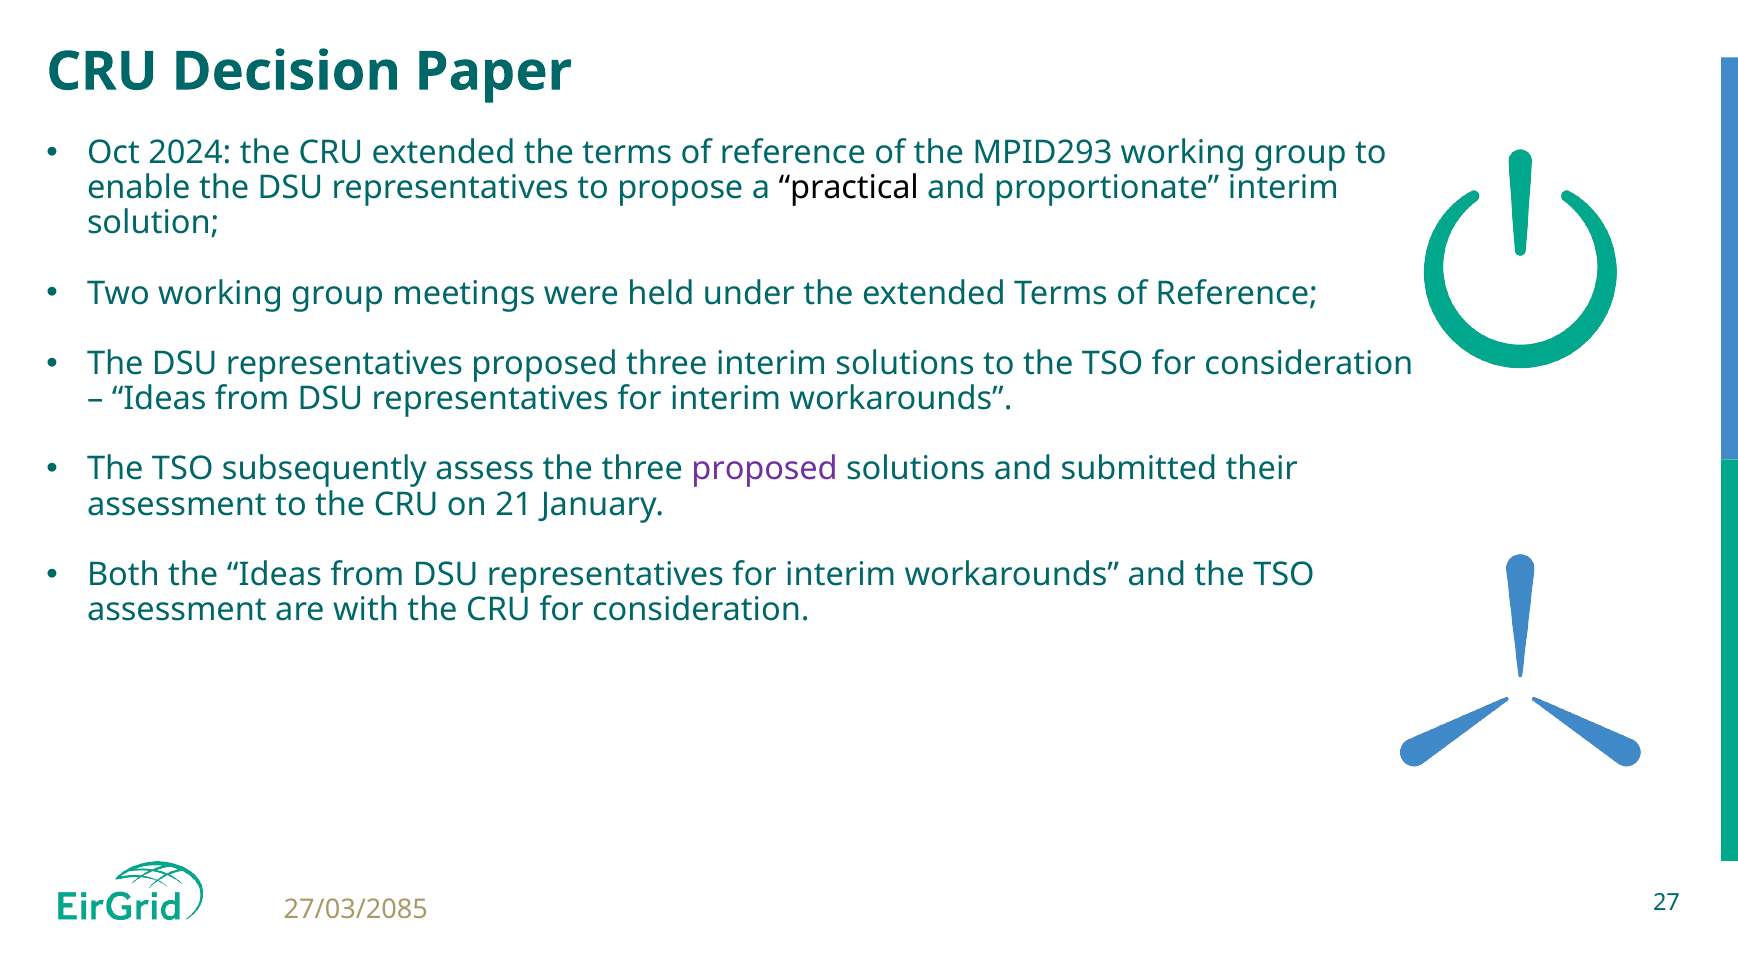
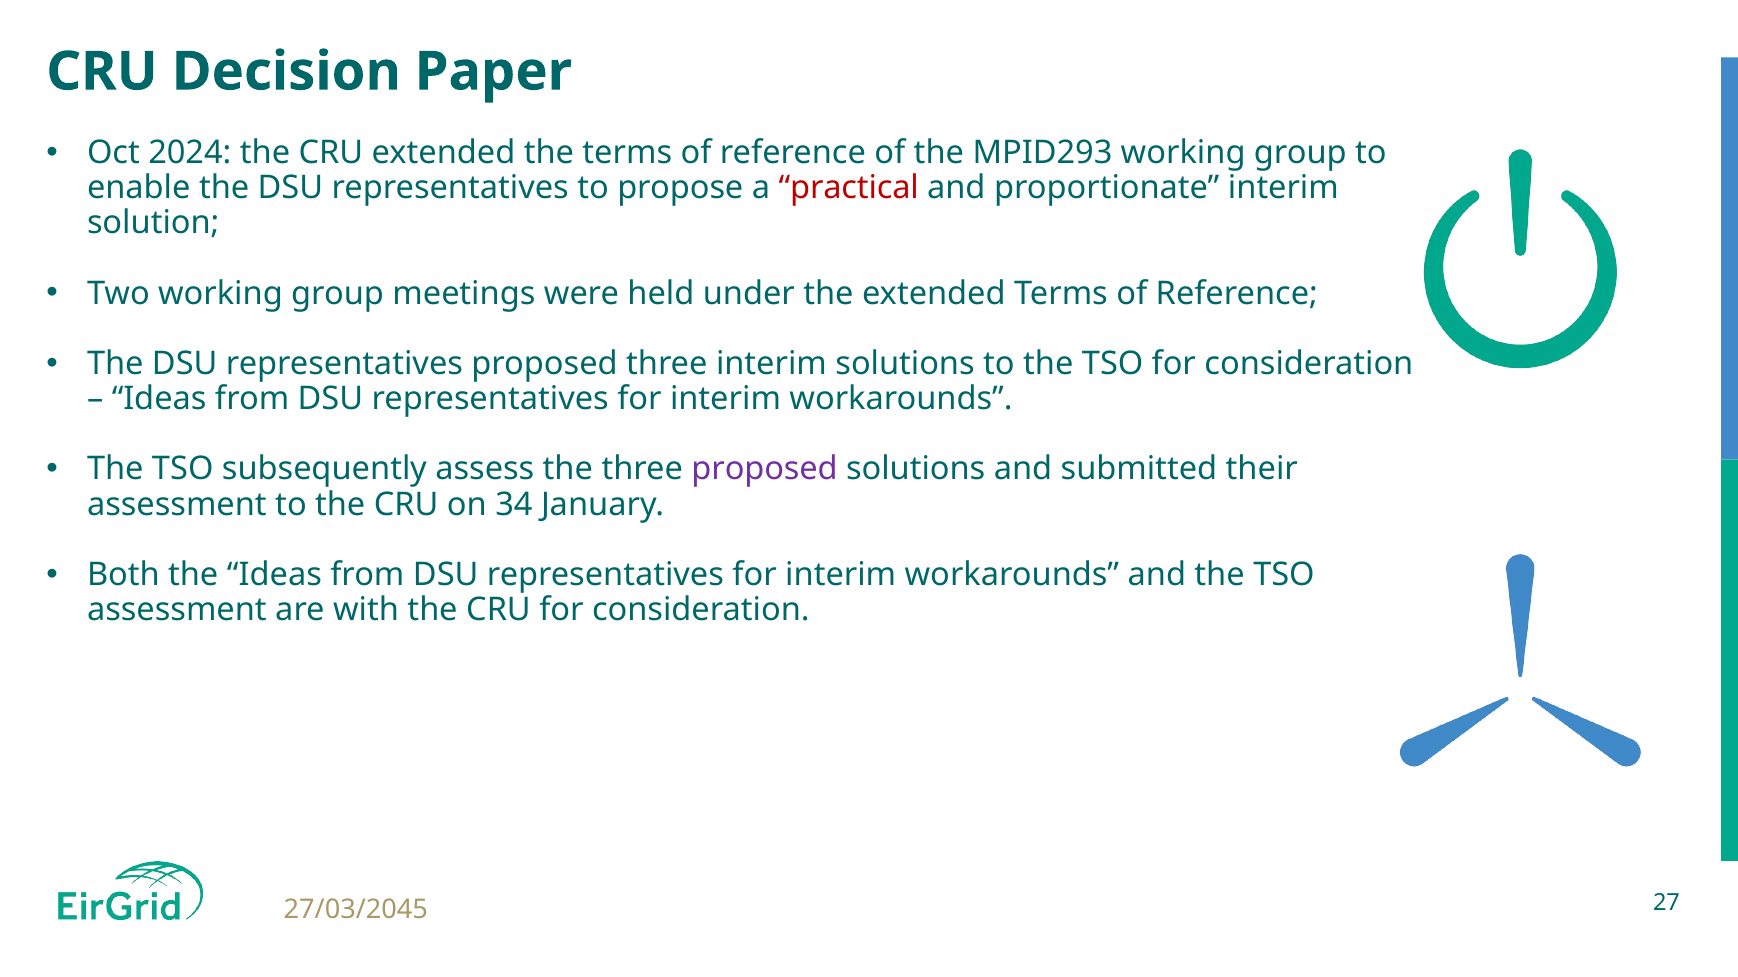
practical colour: black -> red
21: 21 -> 34
27/03/2085: 27/03/2085 -> 27/03/2045
